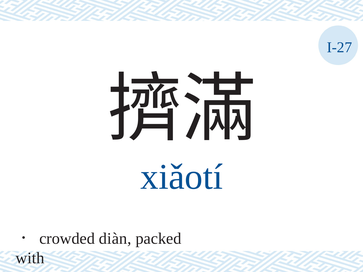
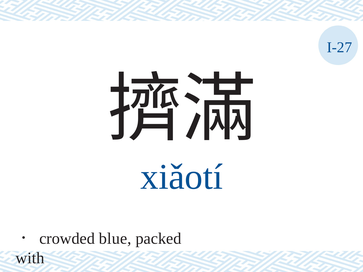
diàn: diàn -> blue
